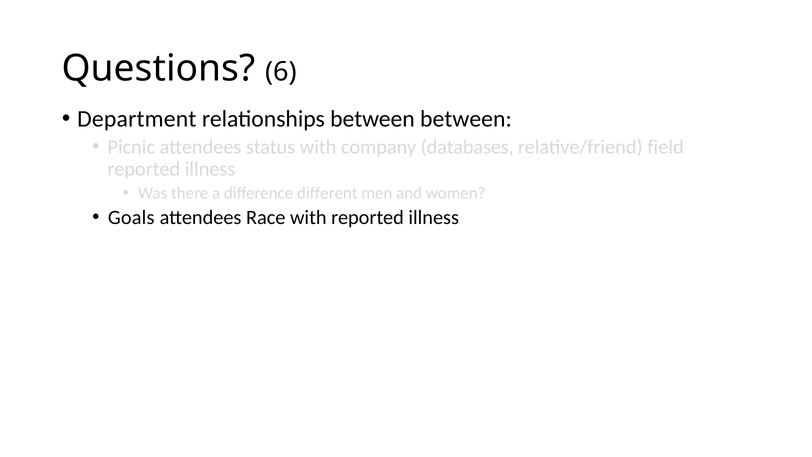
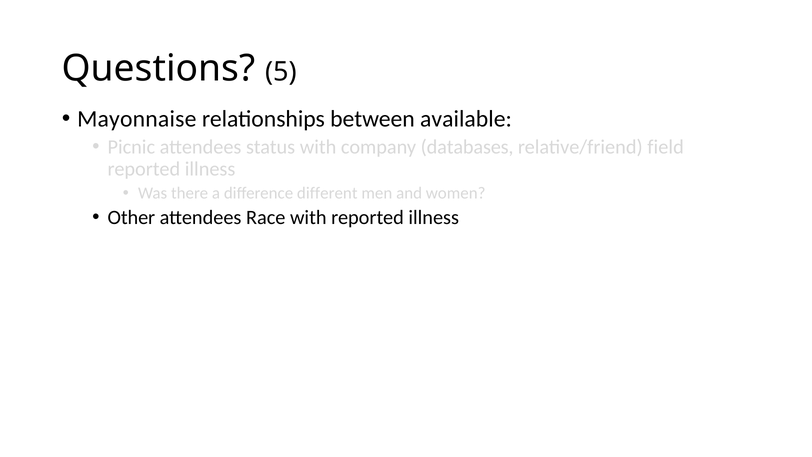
6: 6 -> 5
Department: Department -> Mayonnaise
between between: between -> available
Goals: Goals -> Other
